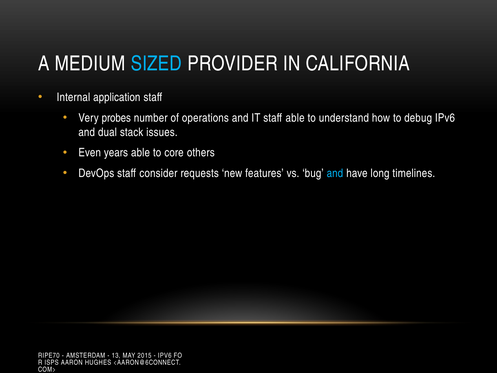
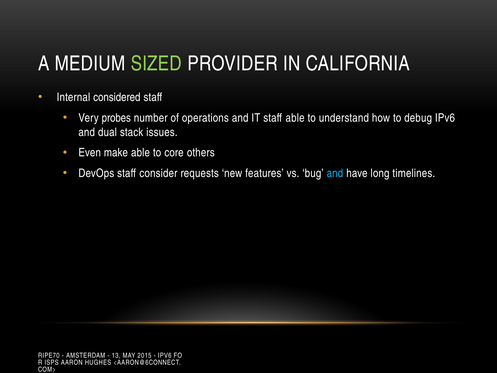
SIZED colour: light blue -> light green
application: application -> considered
years: years -> make
